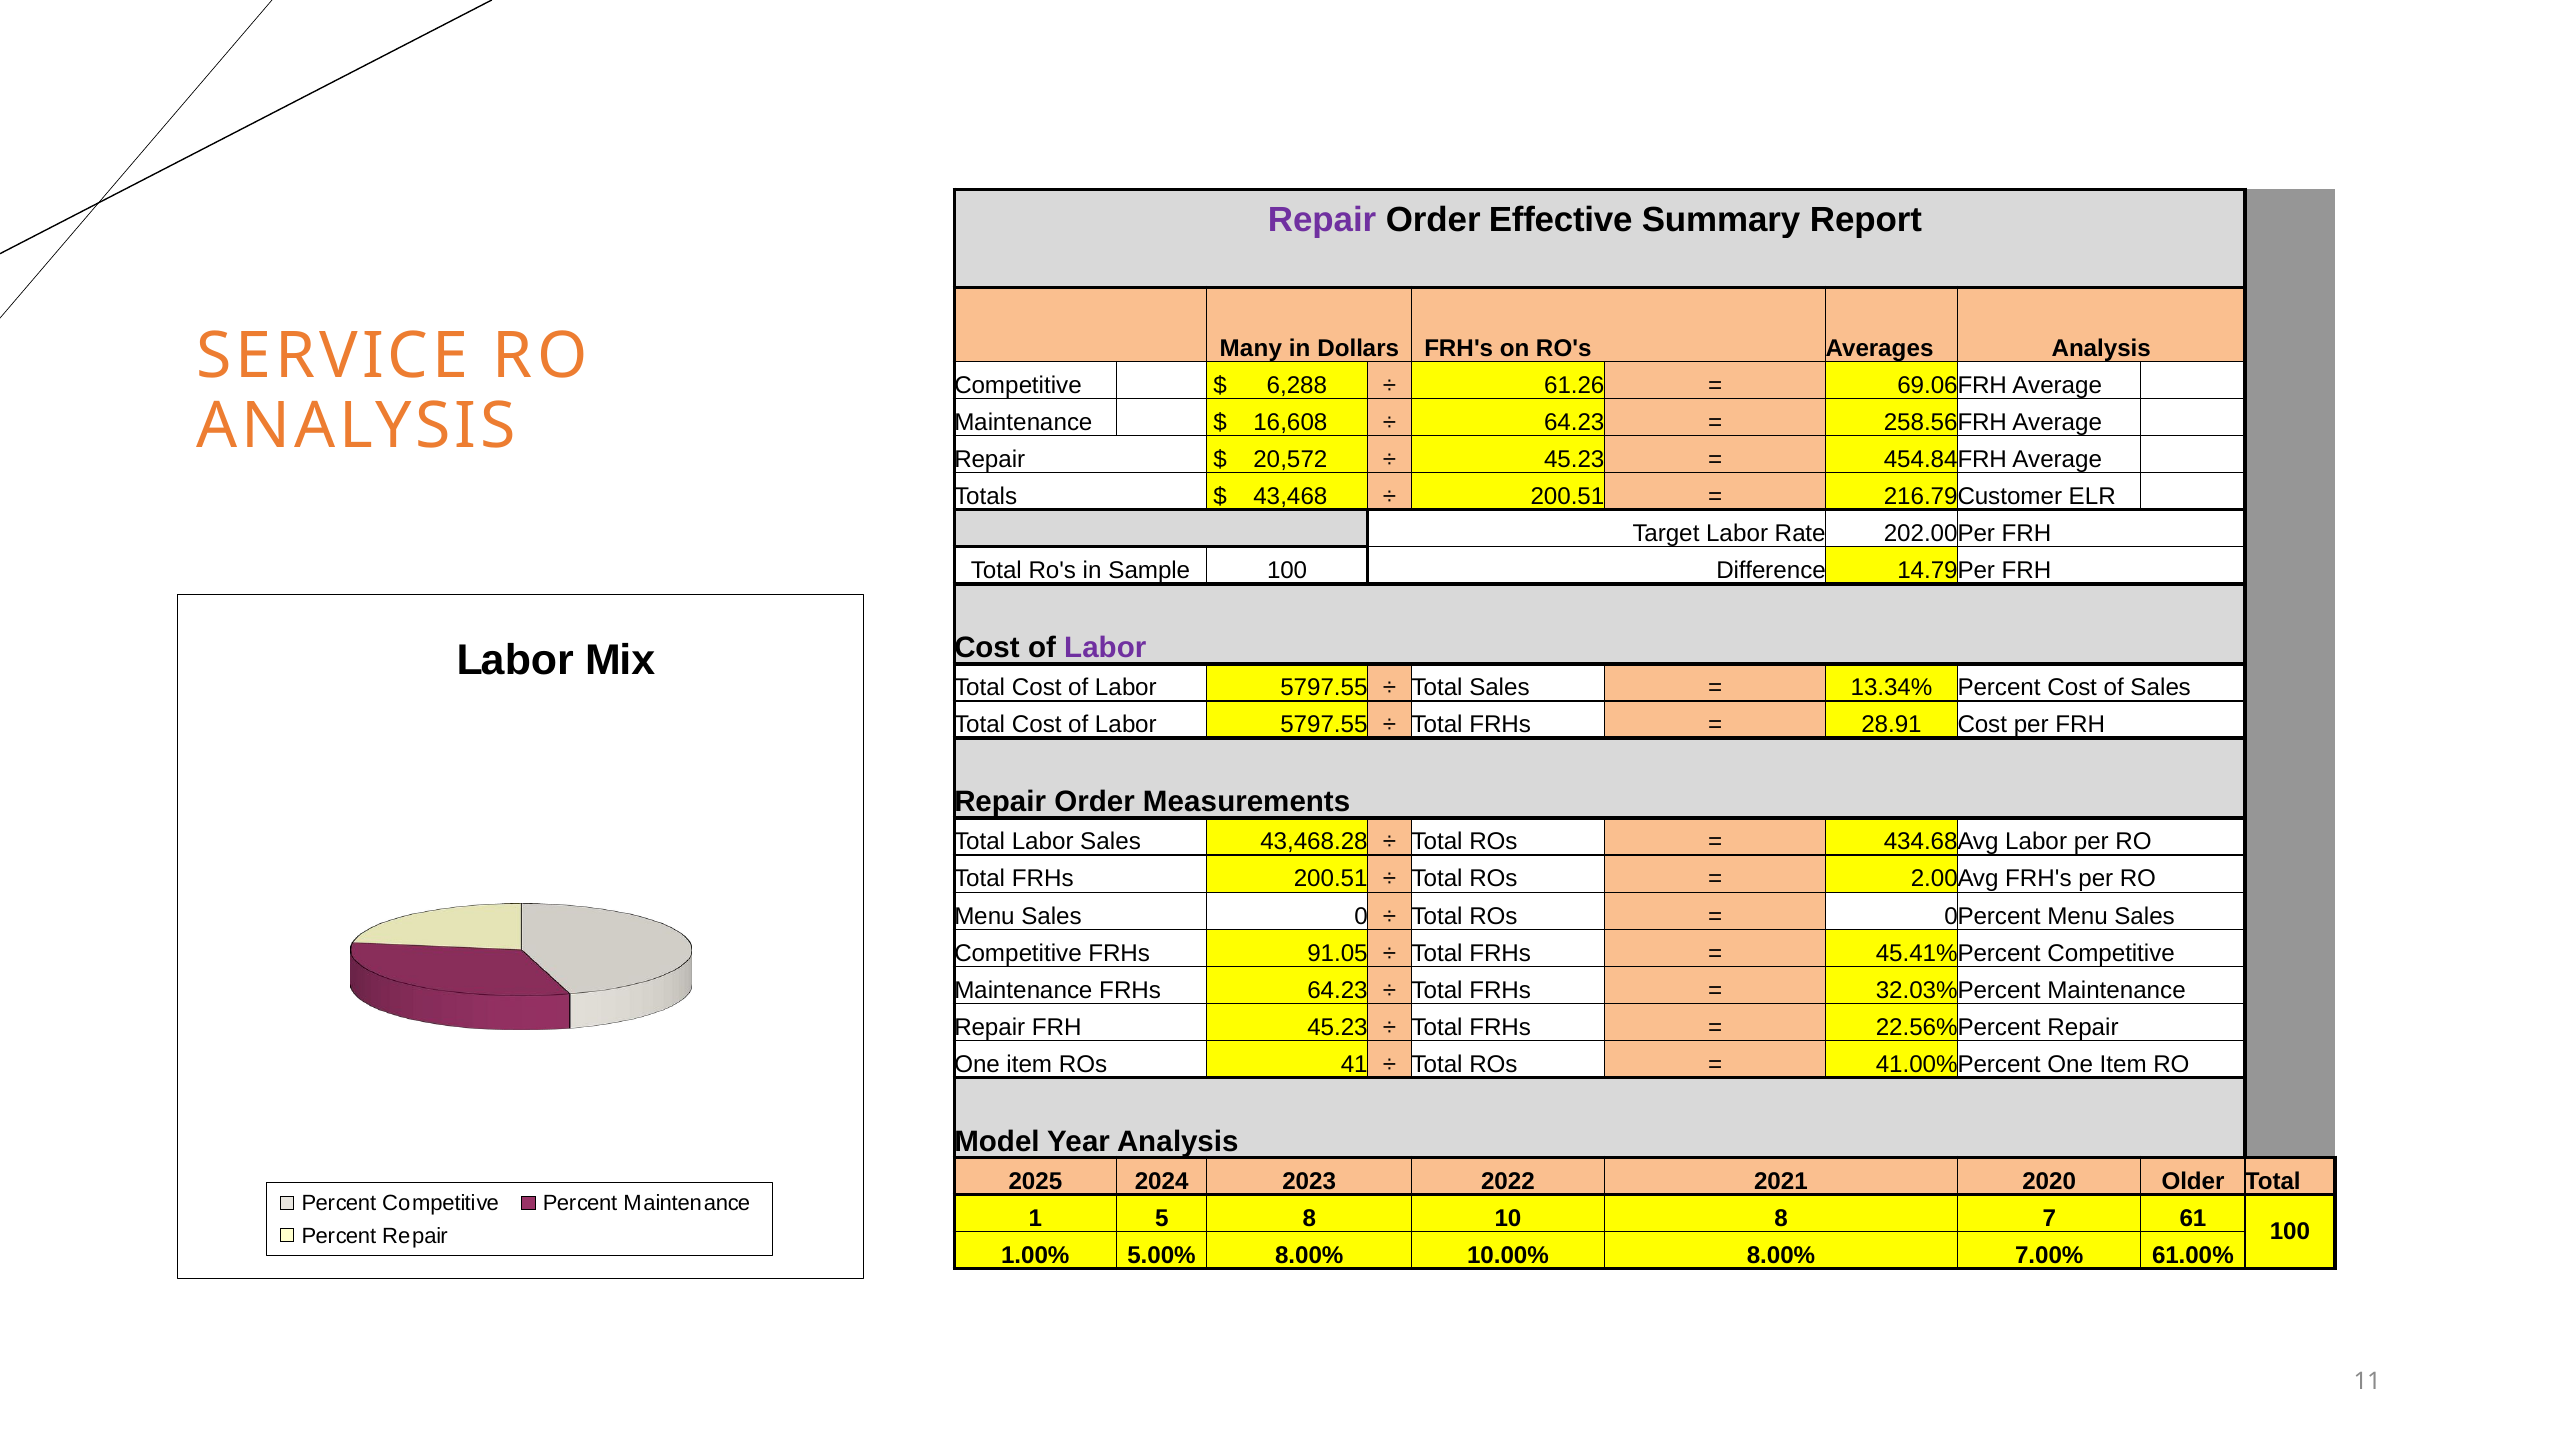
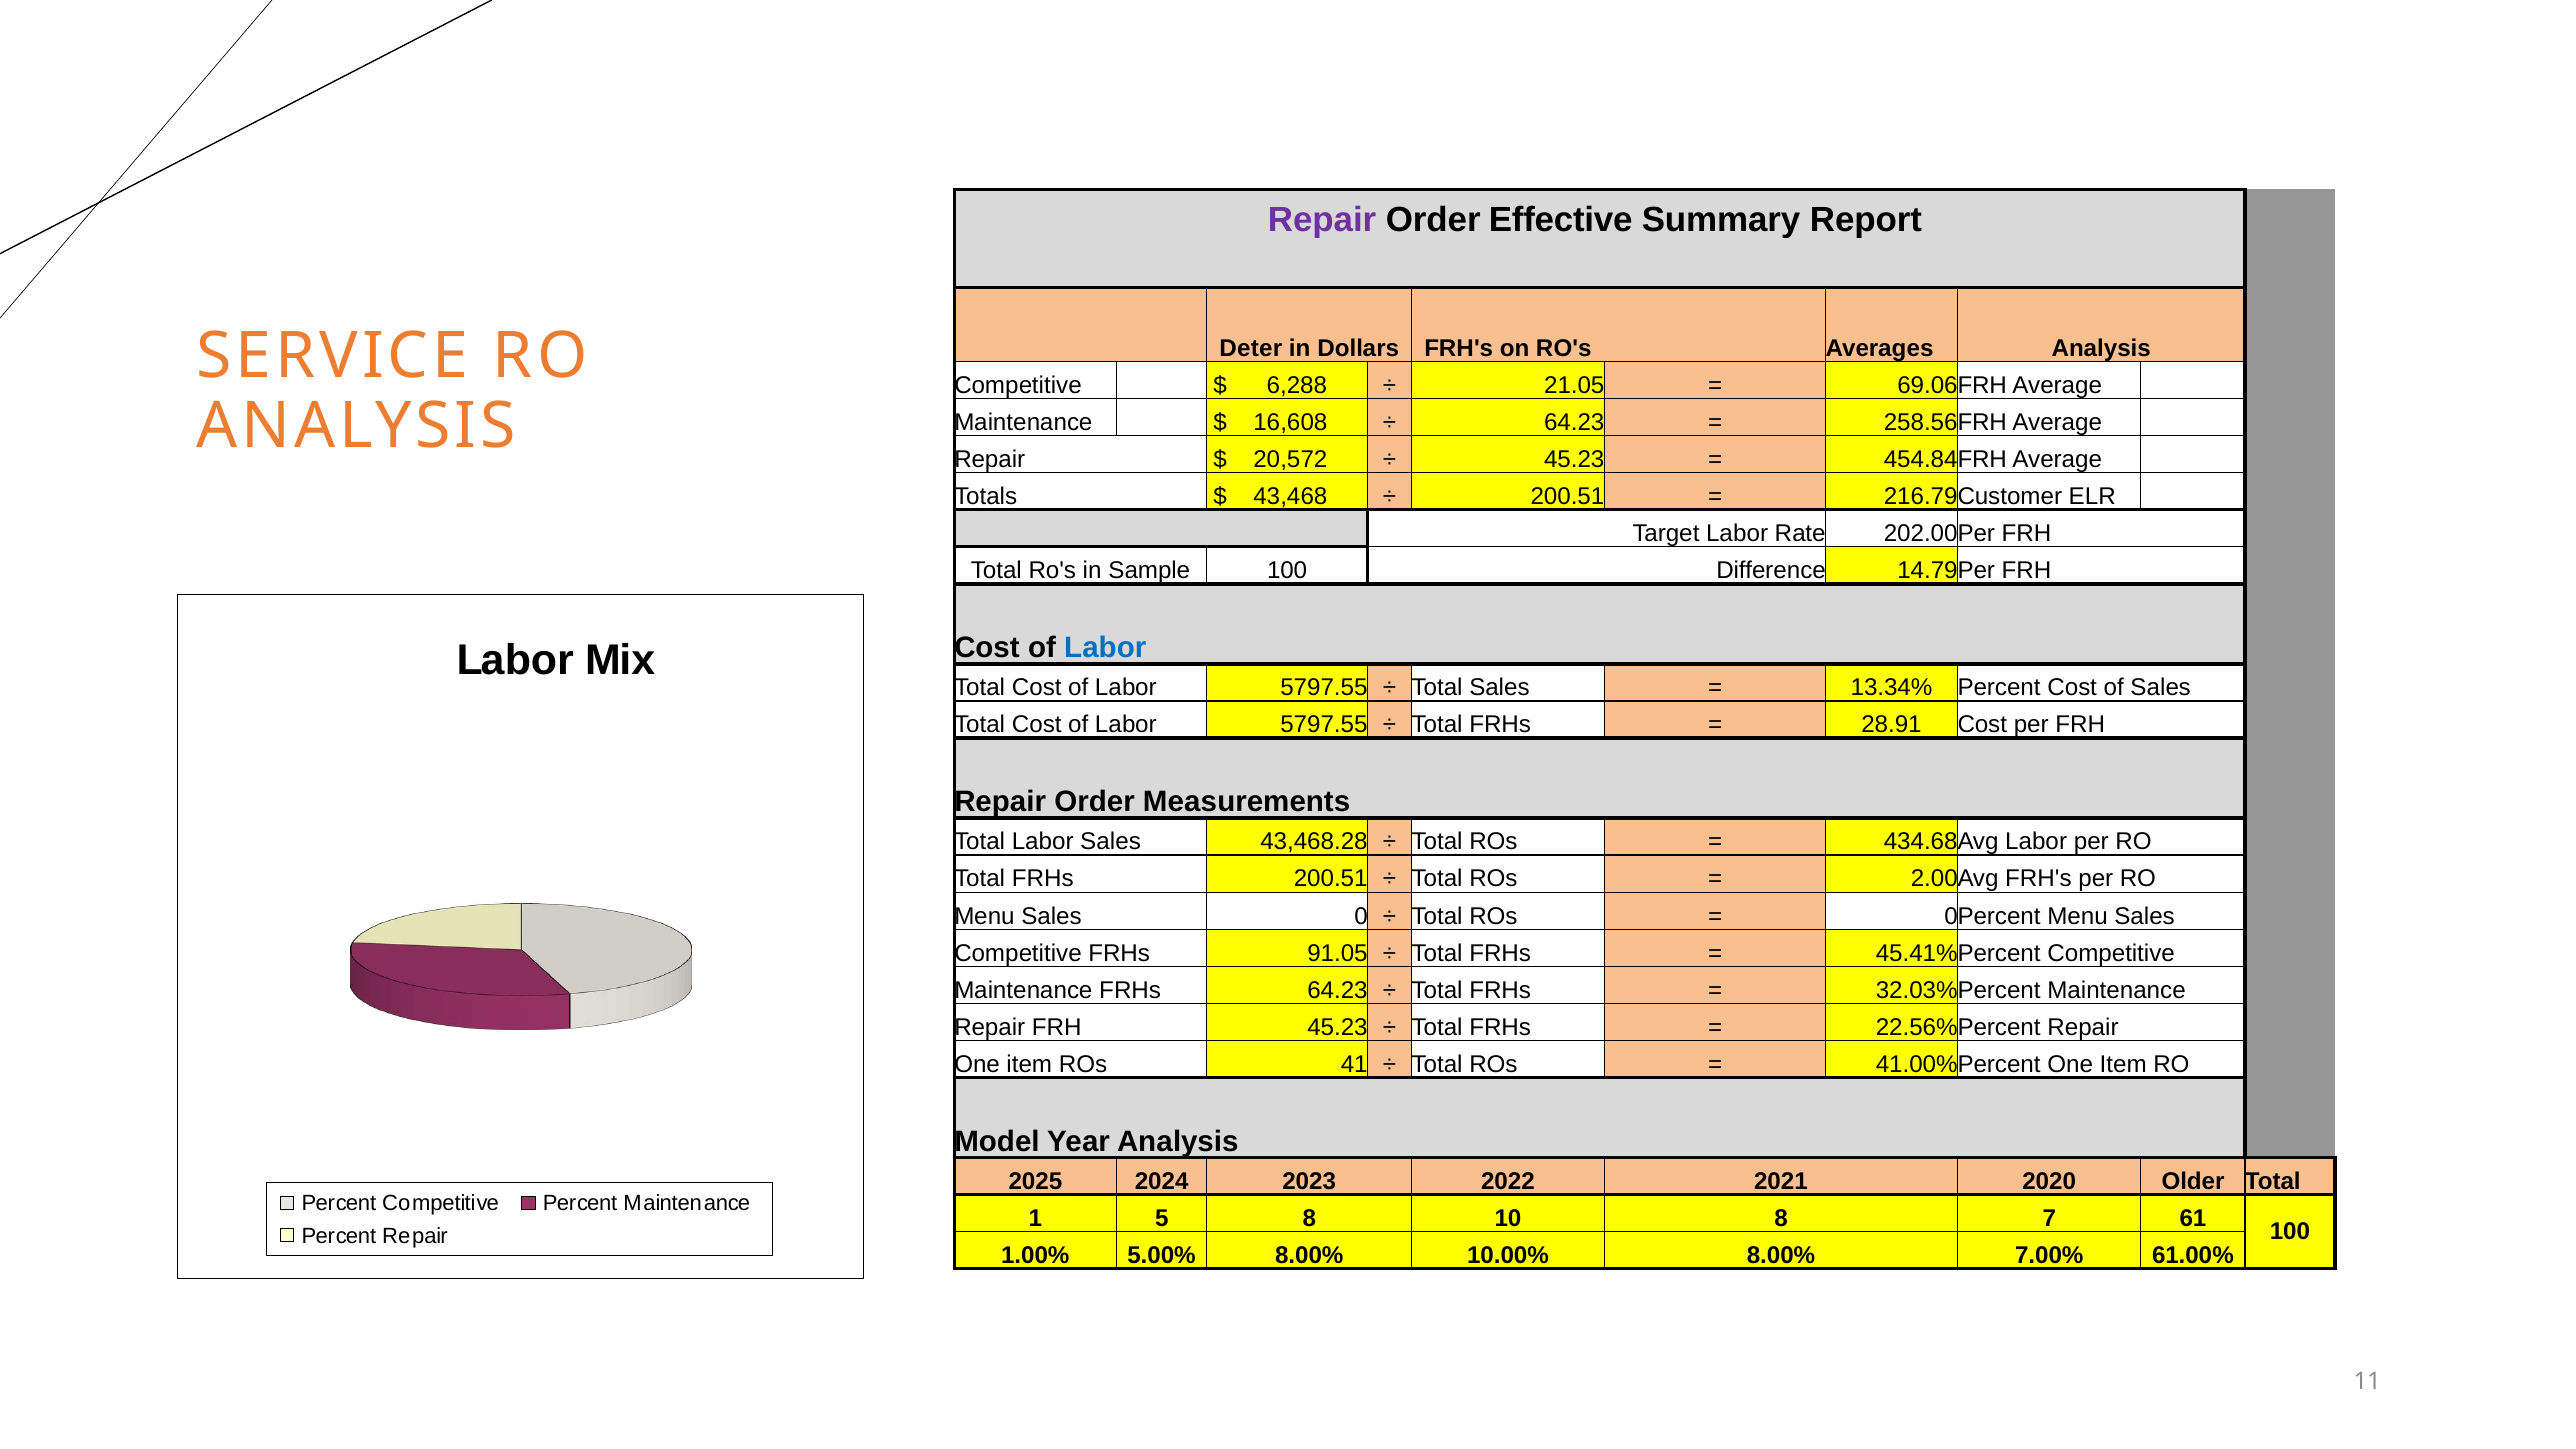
Many: Many -> Deter
61.26: 61.26 -> 21.05
Labor at (1105, 648) colour: purple -> blue
